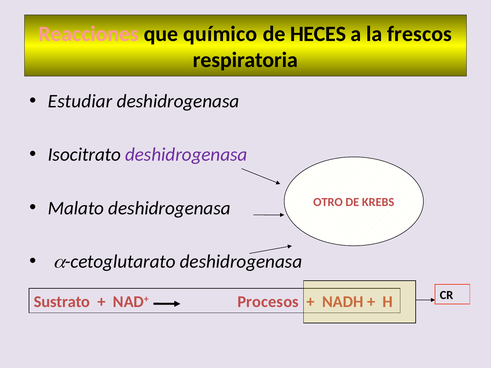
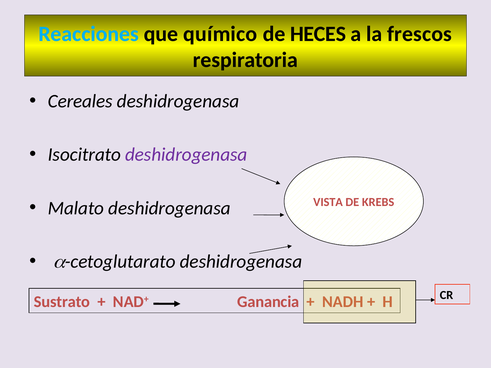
Reacciones colour: pink -> light blue
Estudiar: Estudiar -> Cereales
OTRO: OTRO -> VISTA
Procesos: Procesos -> Ganancia
